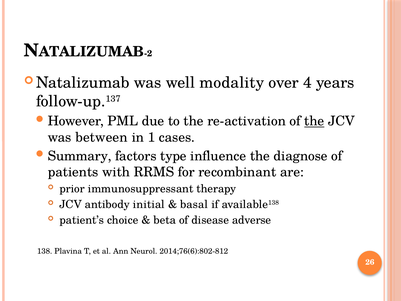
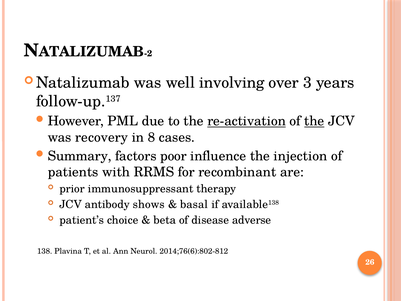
modality: modality -> involving
4: 4 -> 3
re-activation underline: none -> present
between: between -> recovery
1: 1 -> 8
type: type -> poor
diagnose: diagnose -> injection
initial: initial -> shows
